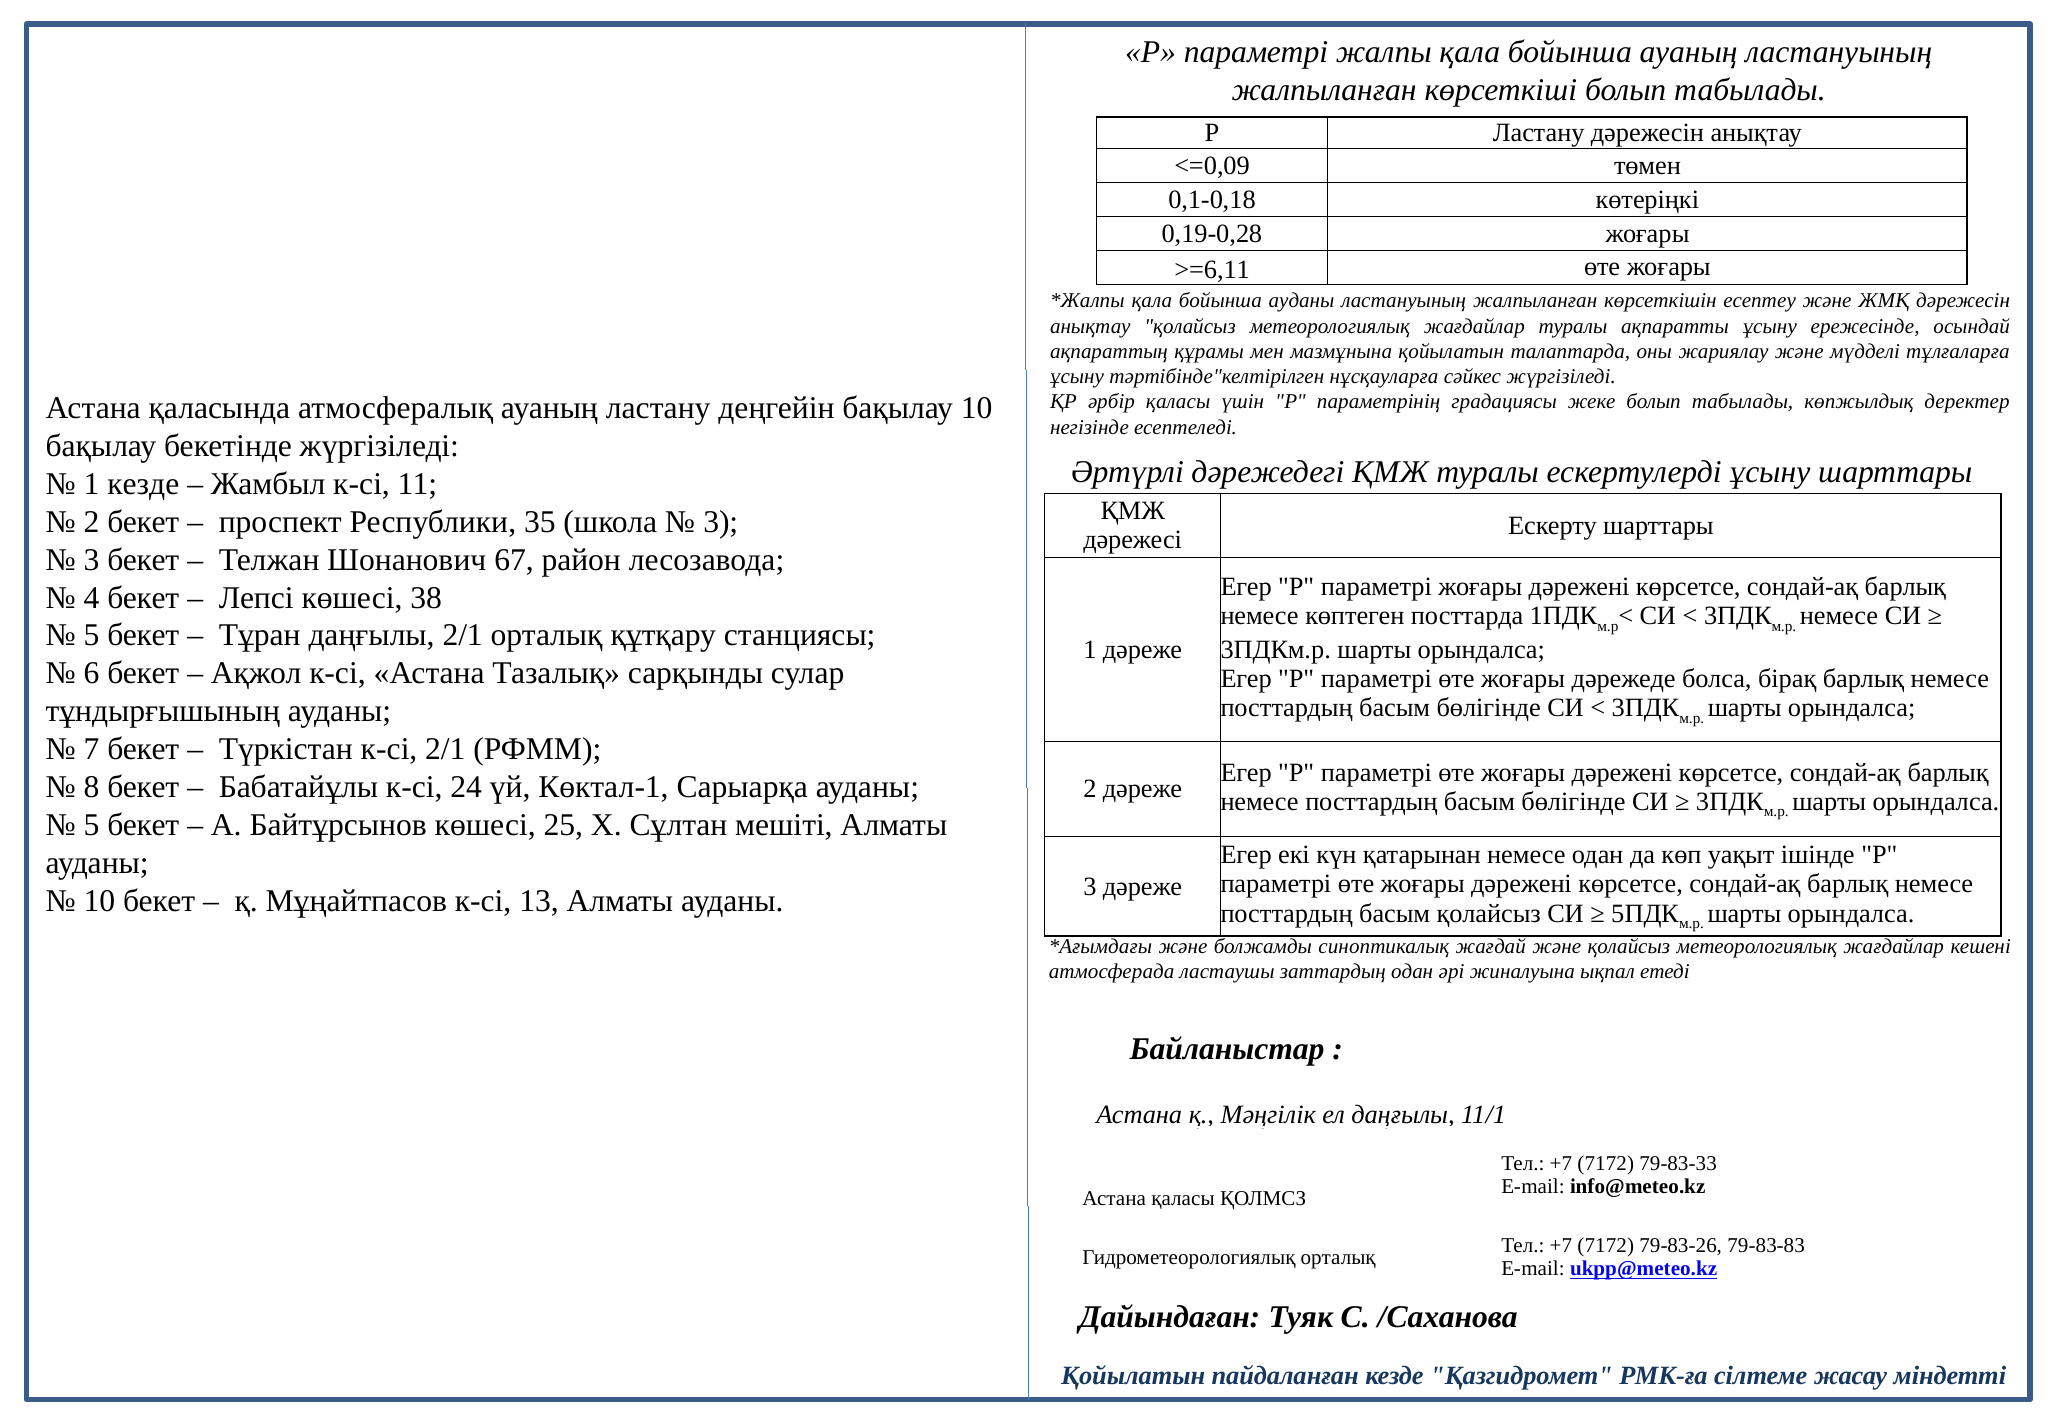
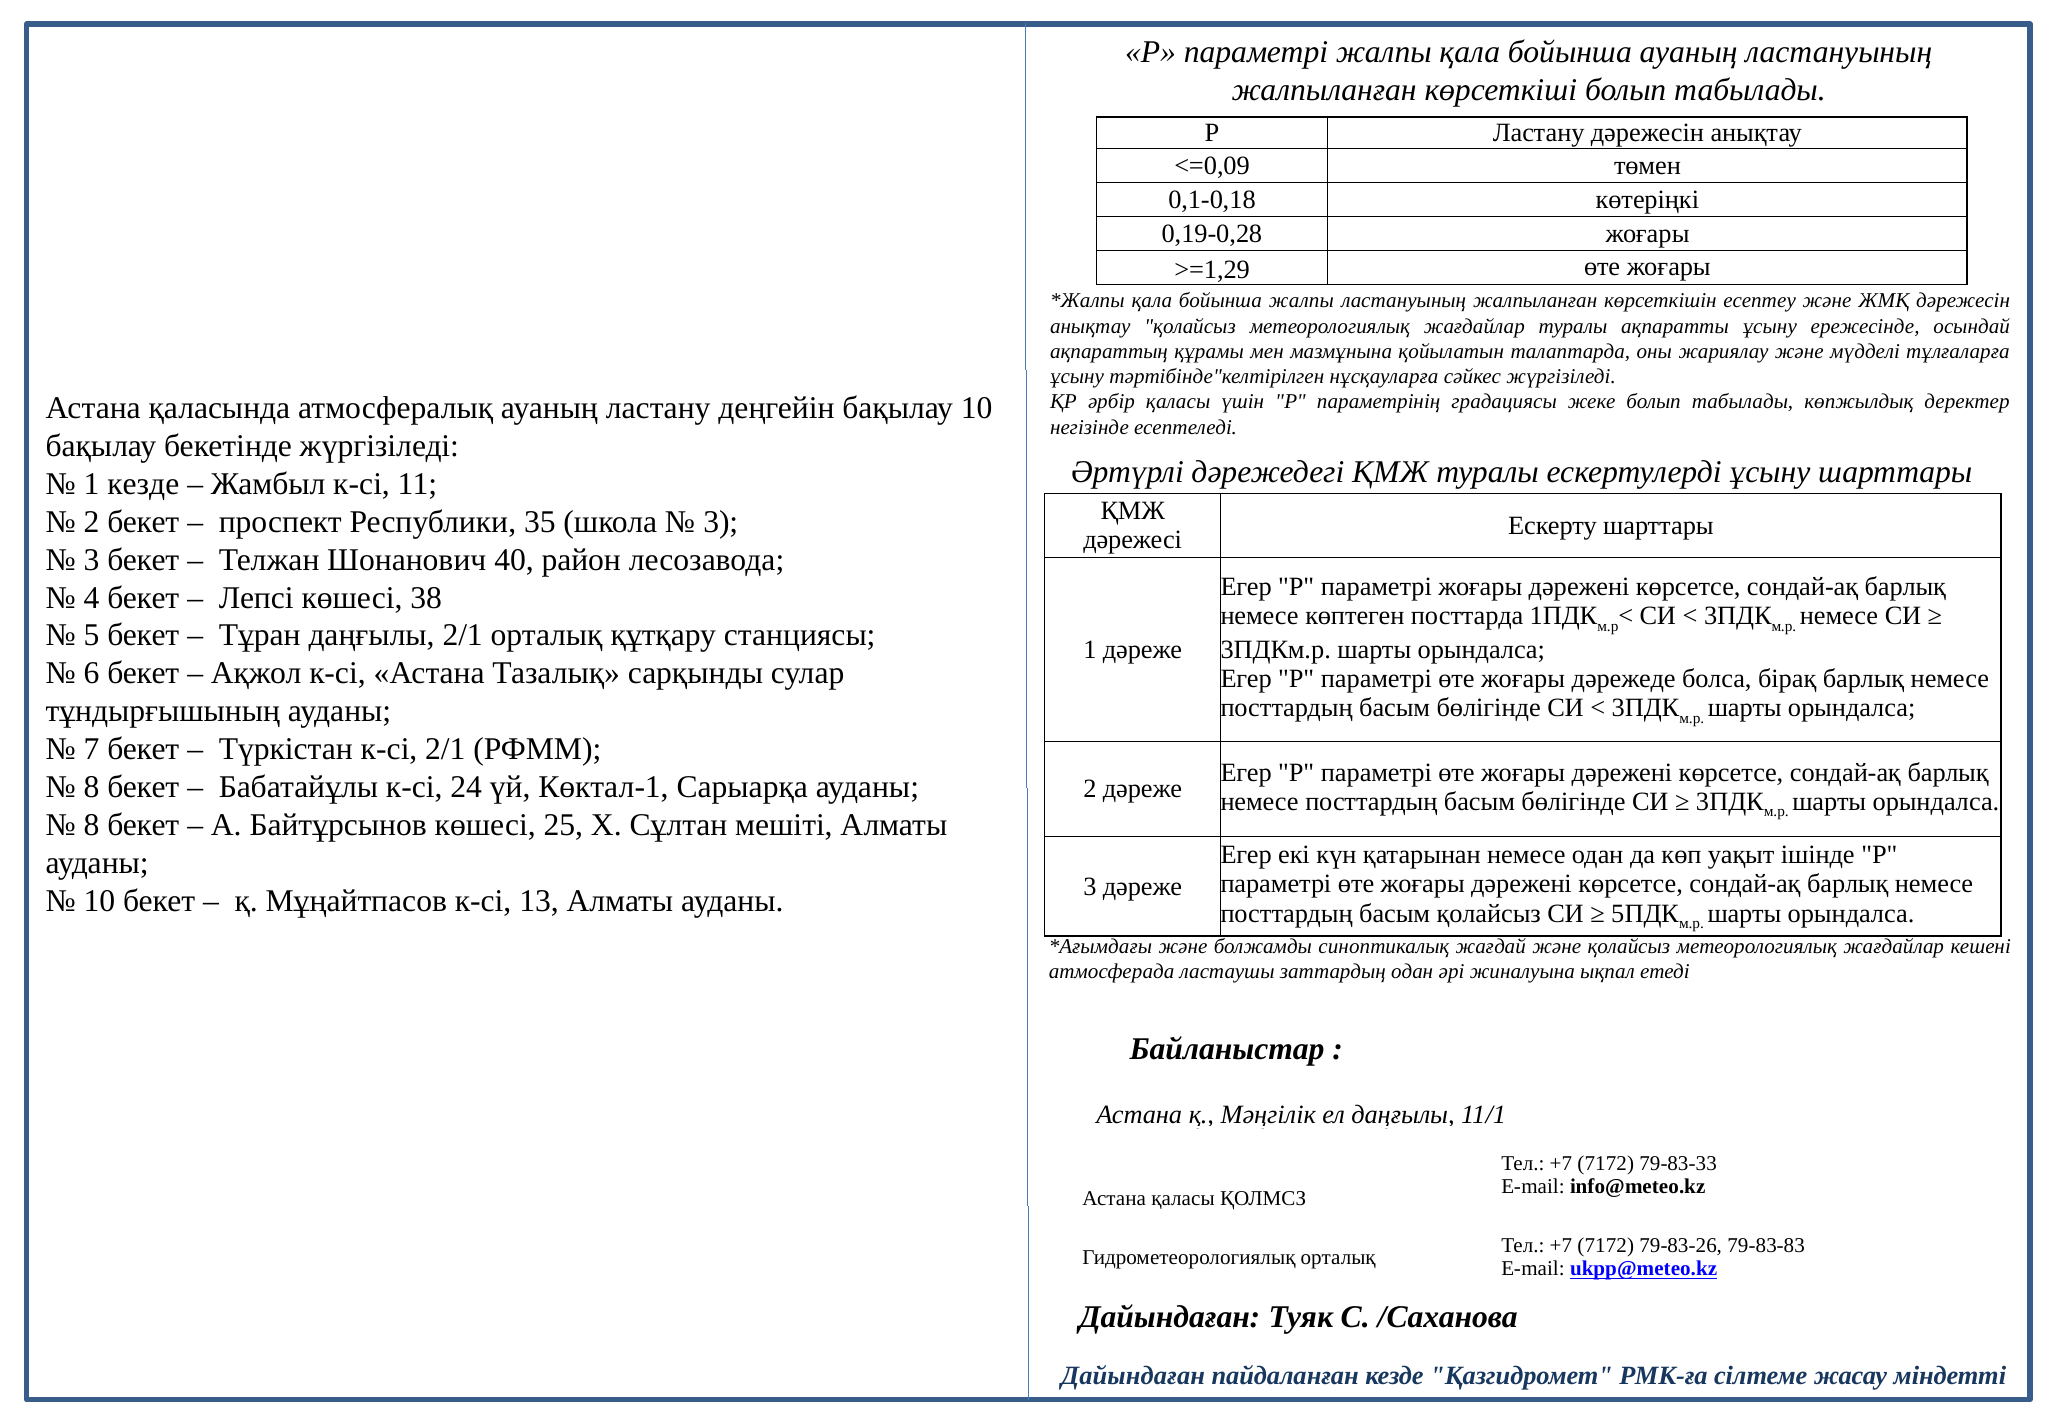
>=6,11: >=6,11 -> >=1,29
бойынша ауданы: ауданы -> жалпы
67: 67 -> 40
5 at (92, 825): 5 -> 8
Қойылатын at (1133, 1376): Қойылатын -> Дайындаған
